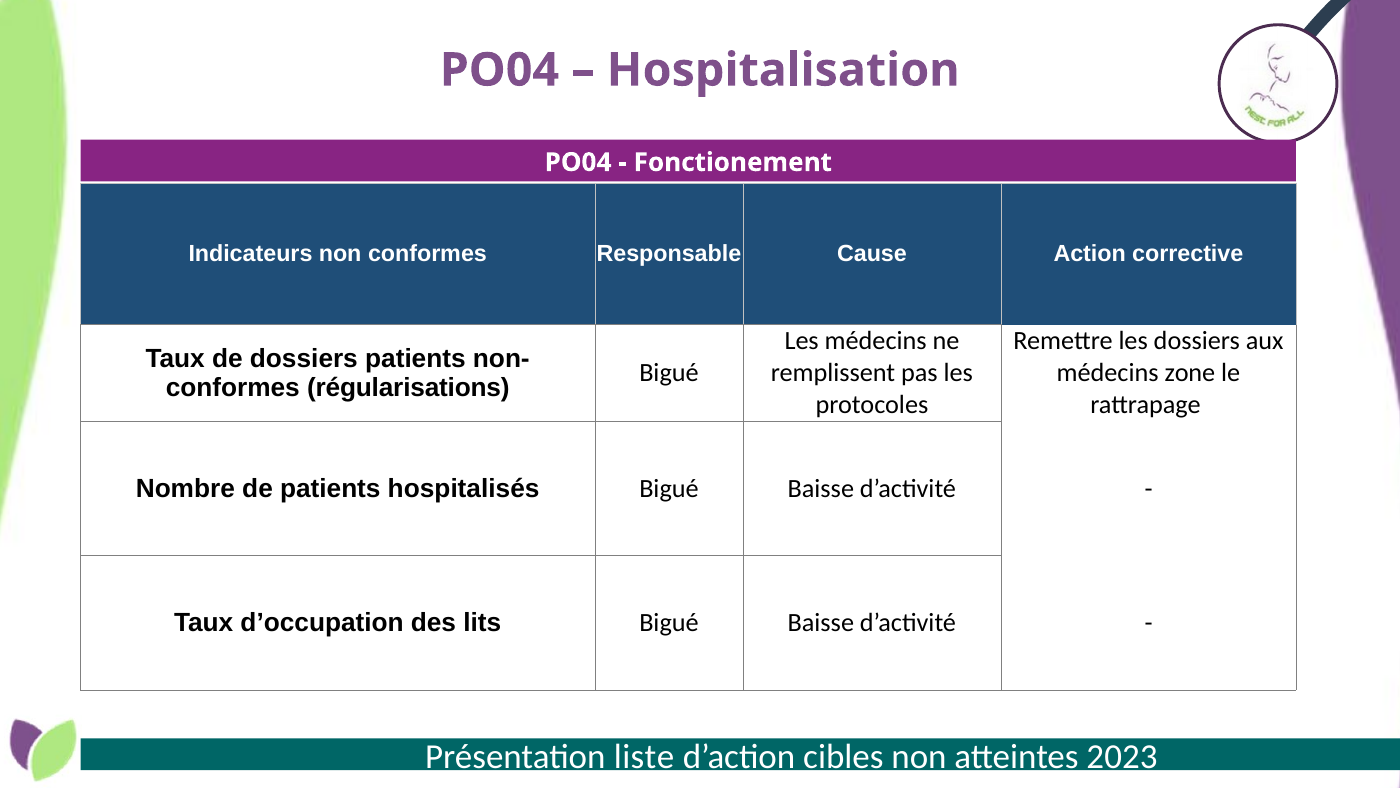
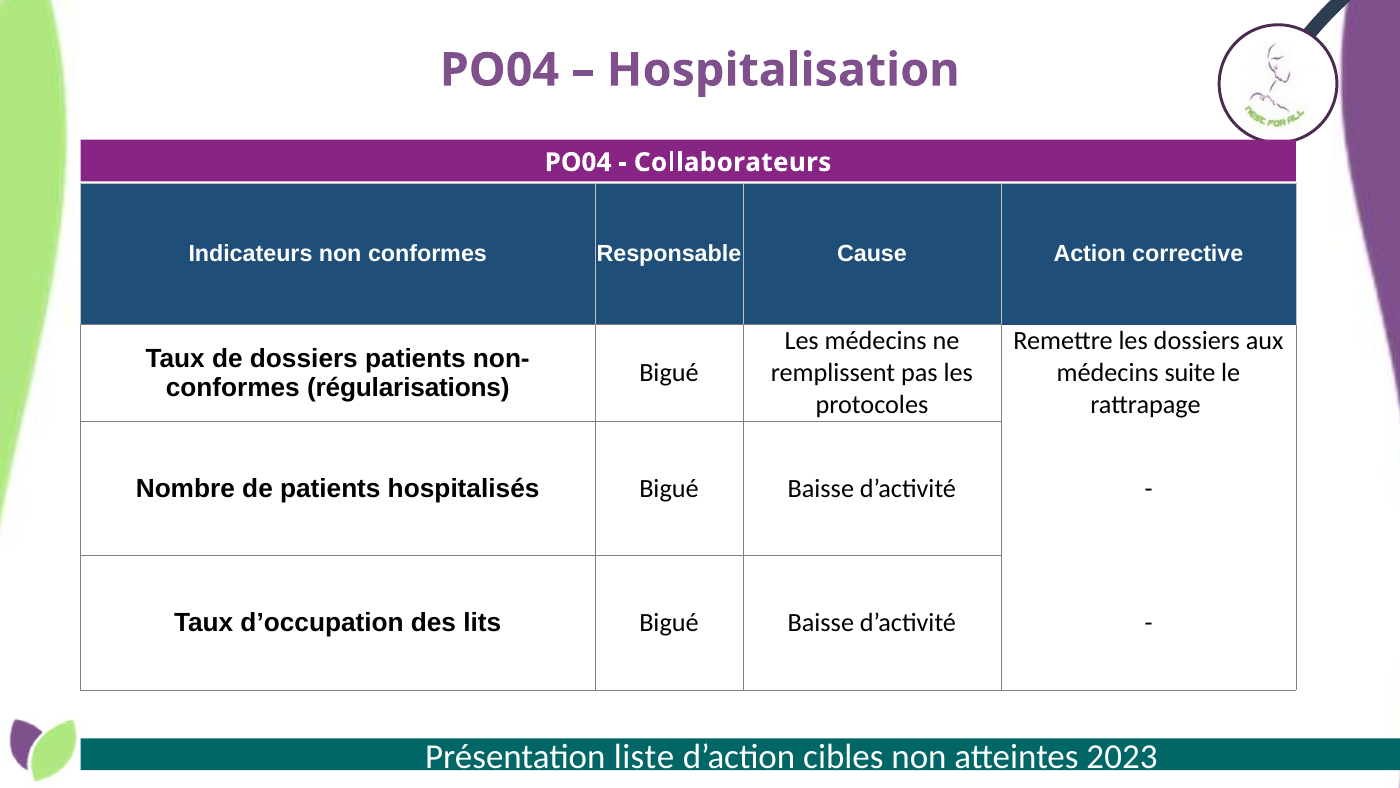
Fonctionement: Fonctionement -> Collaborateurs
zone: zone -> suite
